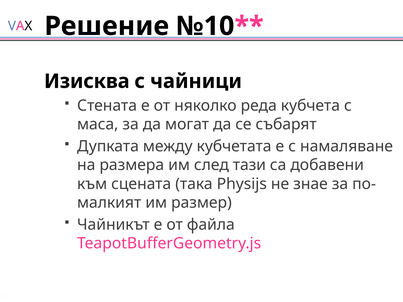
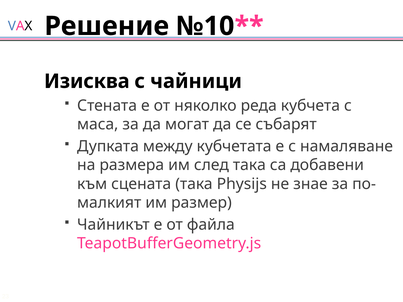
след тази: тази -> така
